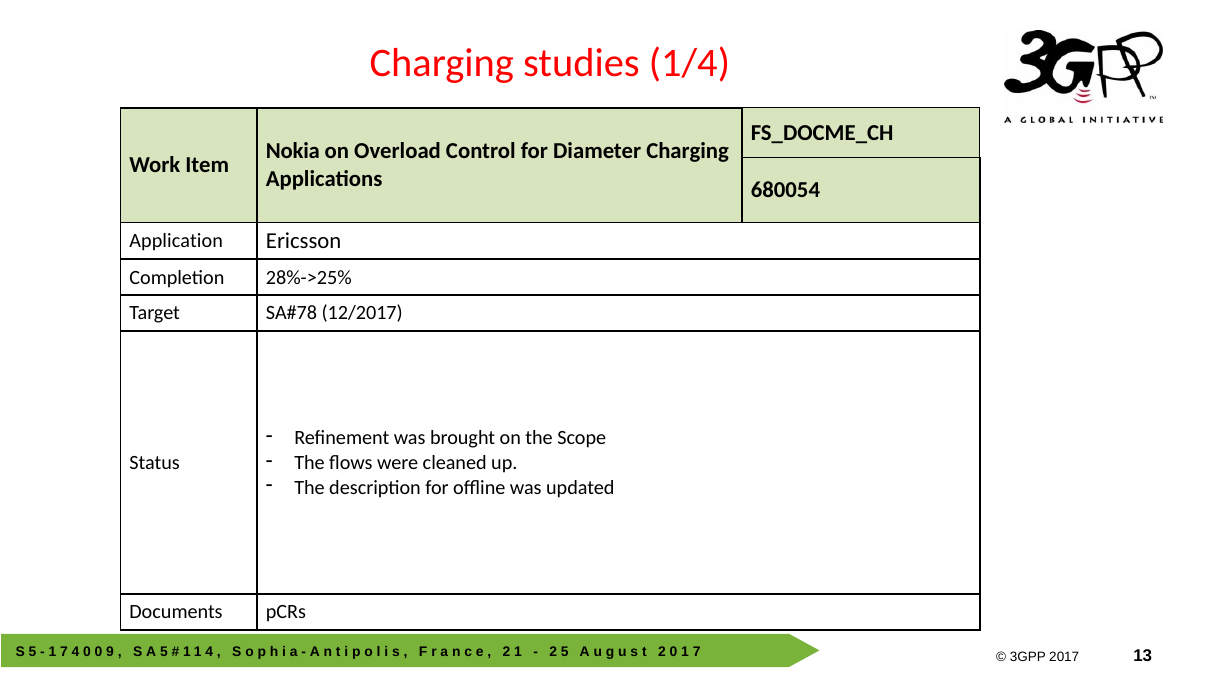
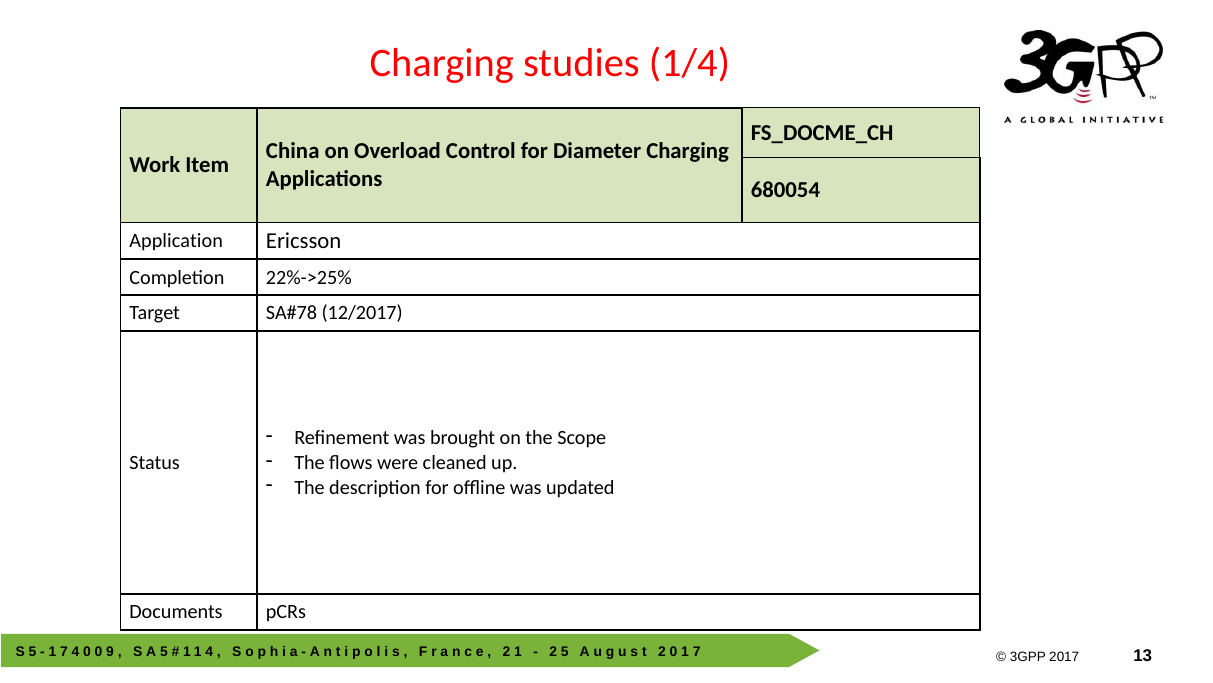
Nokia: Nokia -> China
28%->25%: 28%->25% -> 22%->25%
